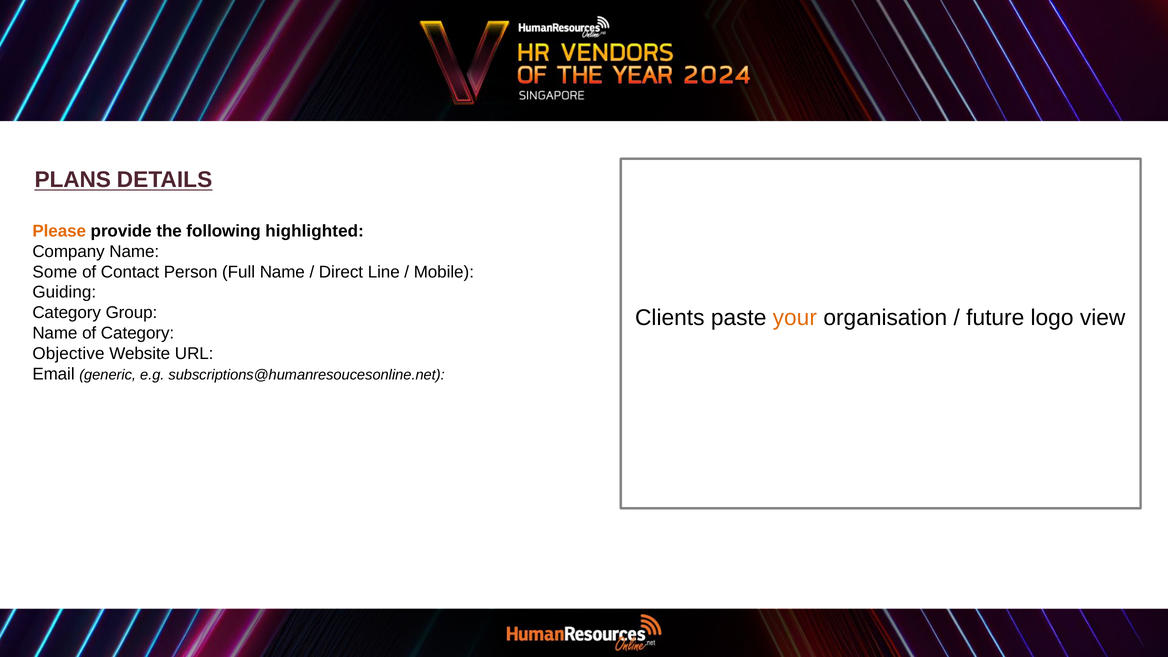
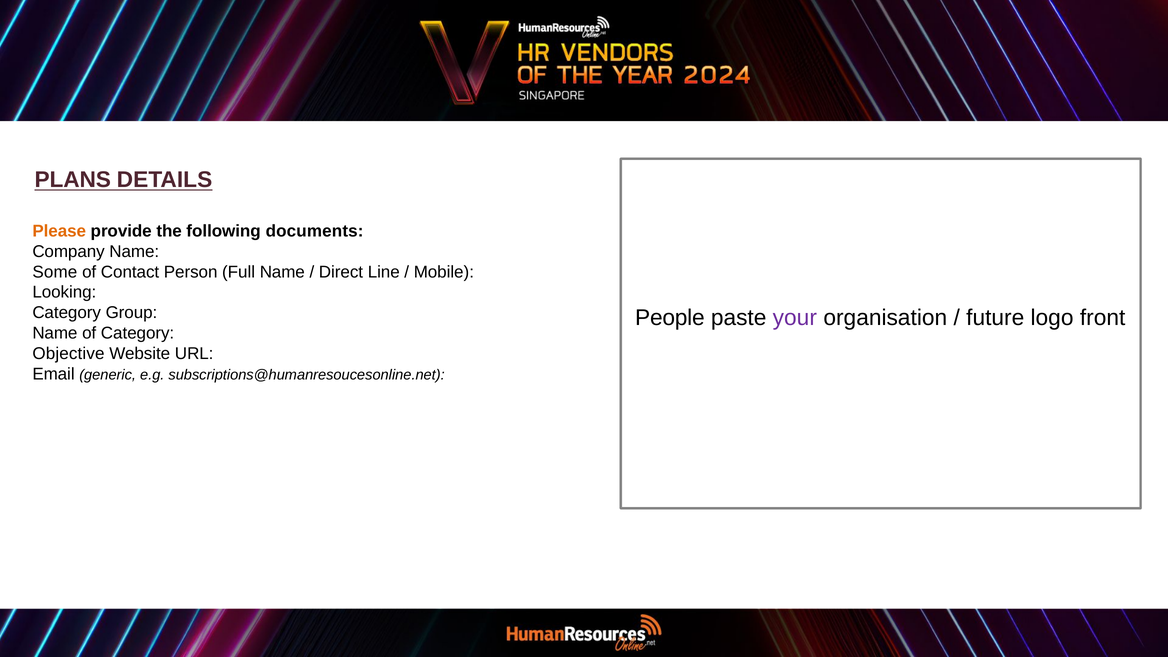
highlighted: highlighted -> documents
Guiding: Guiding -> Looking
Clients: Clients -> People
your colour: orange -> purple
view: view -> front
